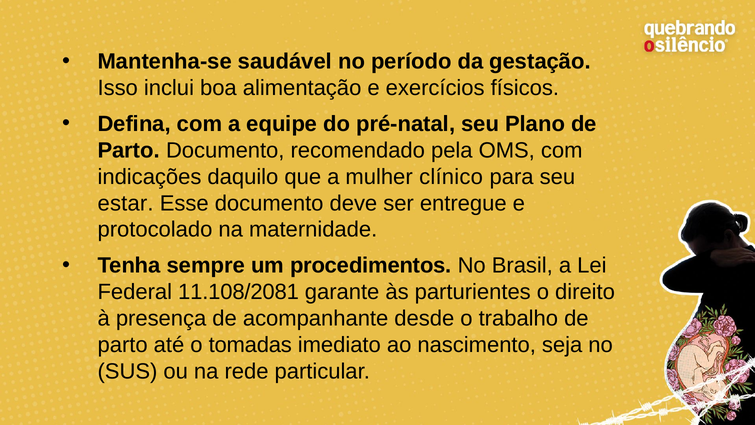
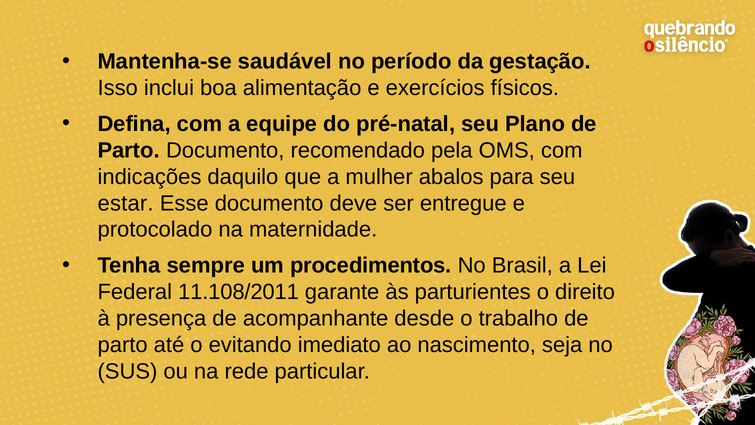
clínico: clínico -> abalos
11.108/2081: 11.108/2081 -> 11.108/2011
tomadas: tomadas -> evitando
